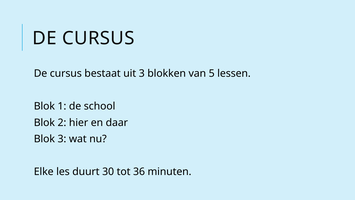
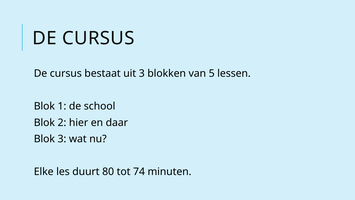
30: 30 -> 80
36: 36 -> 74
